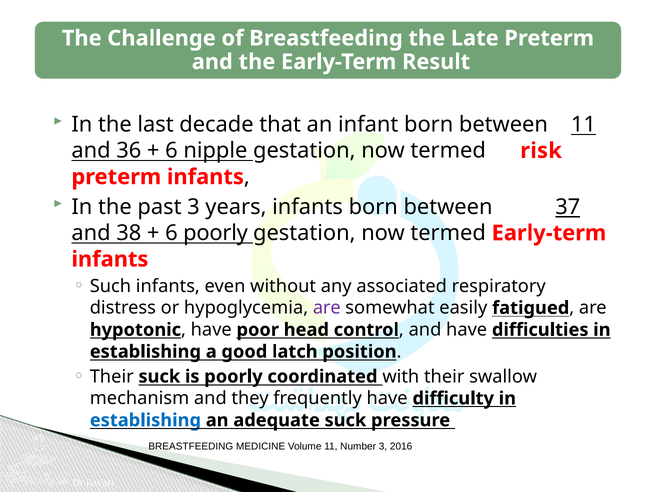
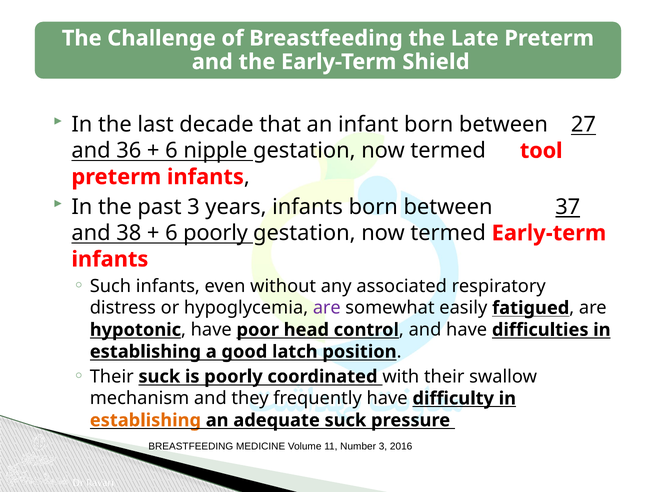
Result: Result -> Shield
between 11: 11 -> 27
risk: risk -> tool
establishing at (145, 420) colour: blue -> orange
